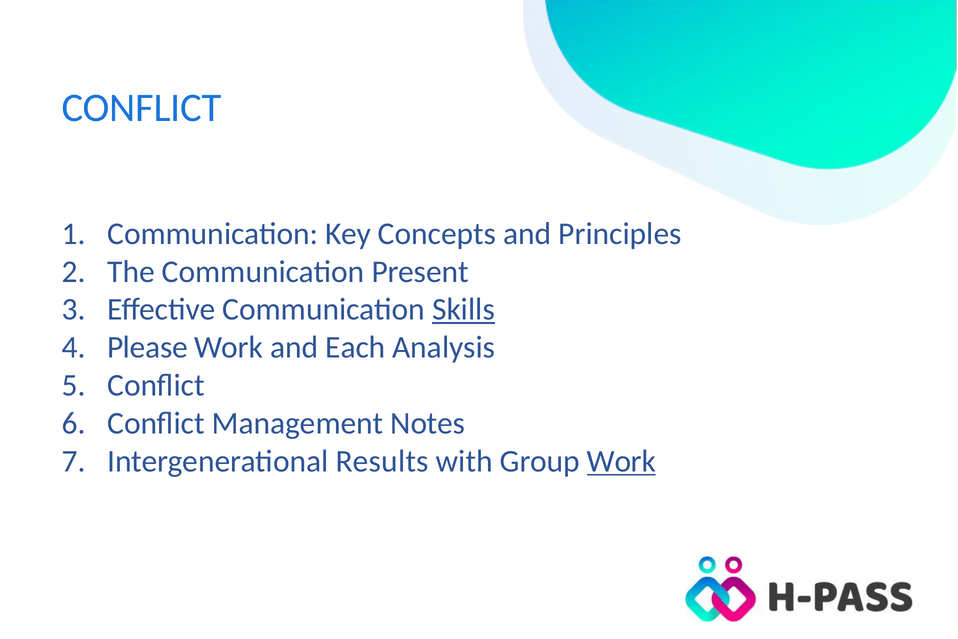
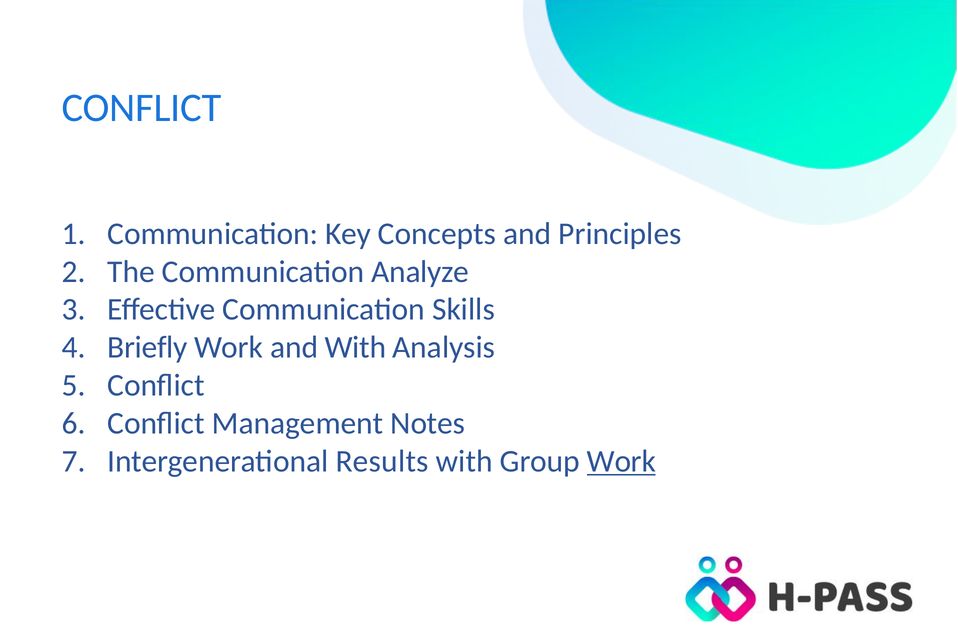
Present: Present -> Analyze
Skills underline: present -> none
Please: Please -> Briefly
and Each: Each -> With
